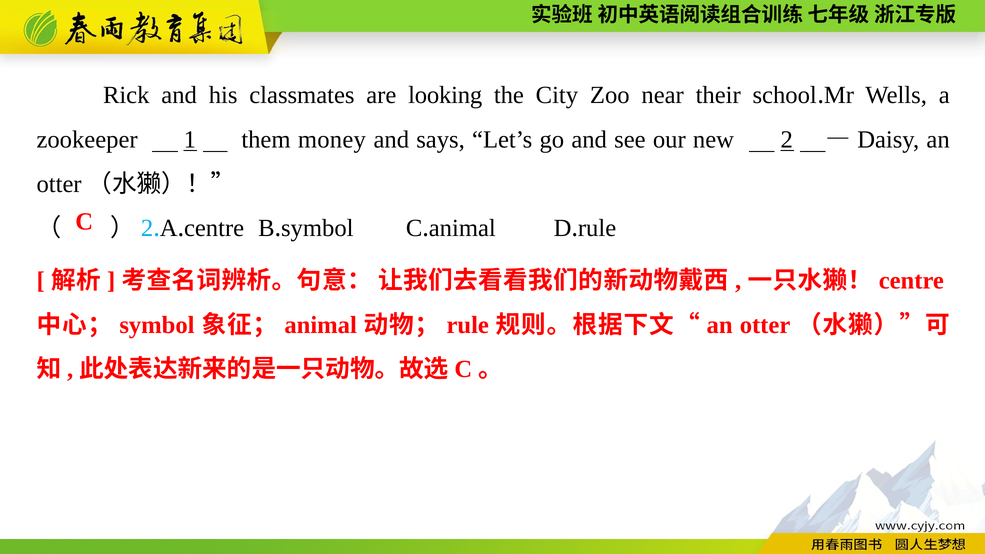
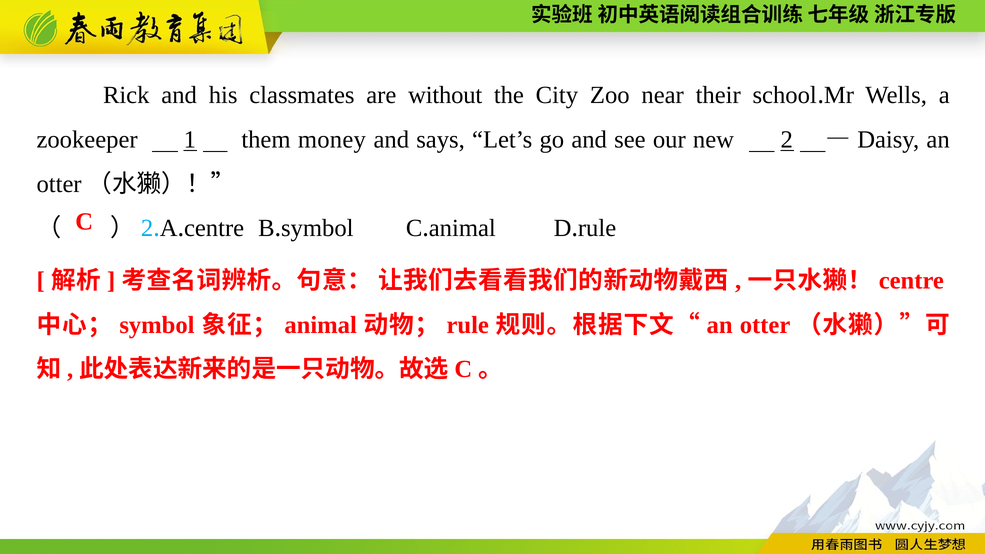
looking: looking -> without
